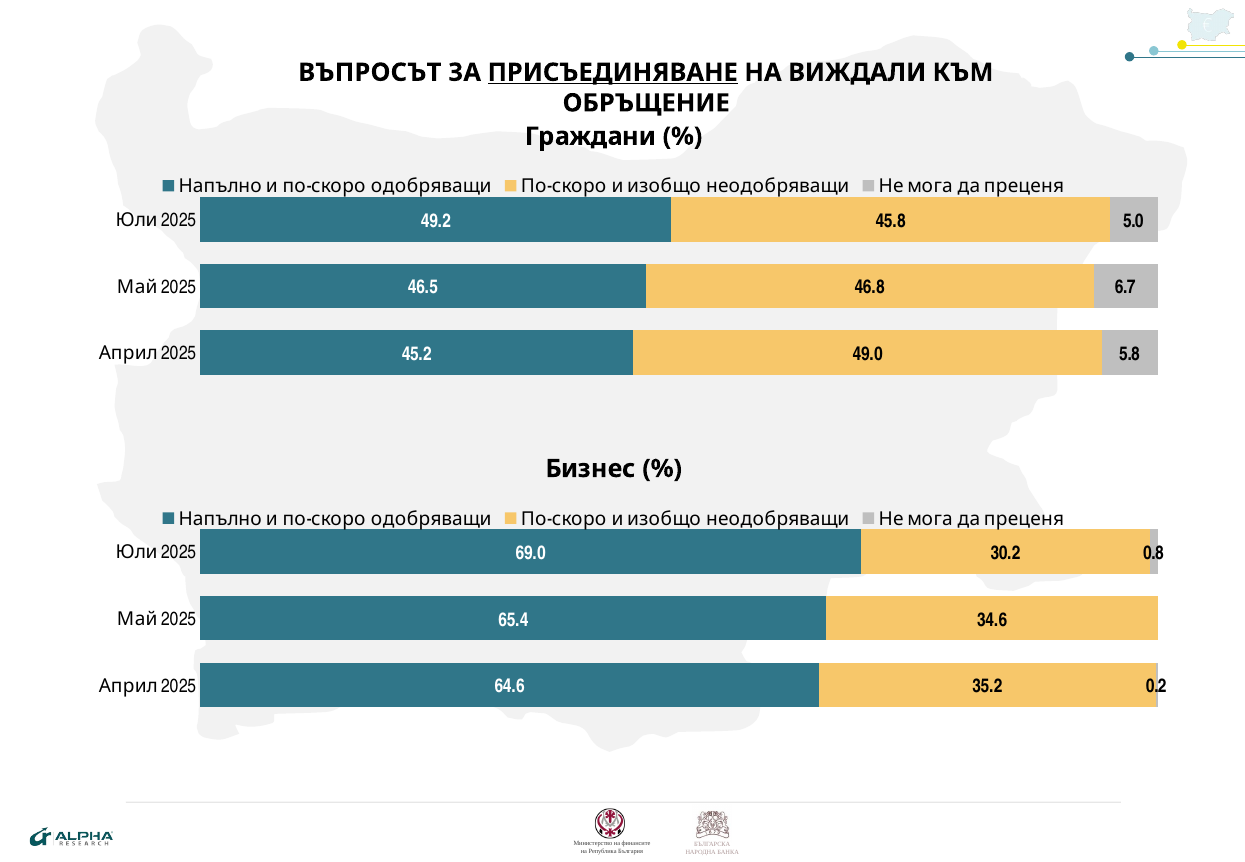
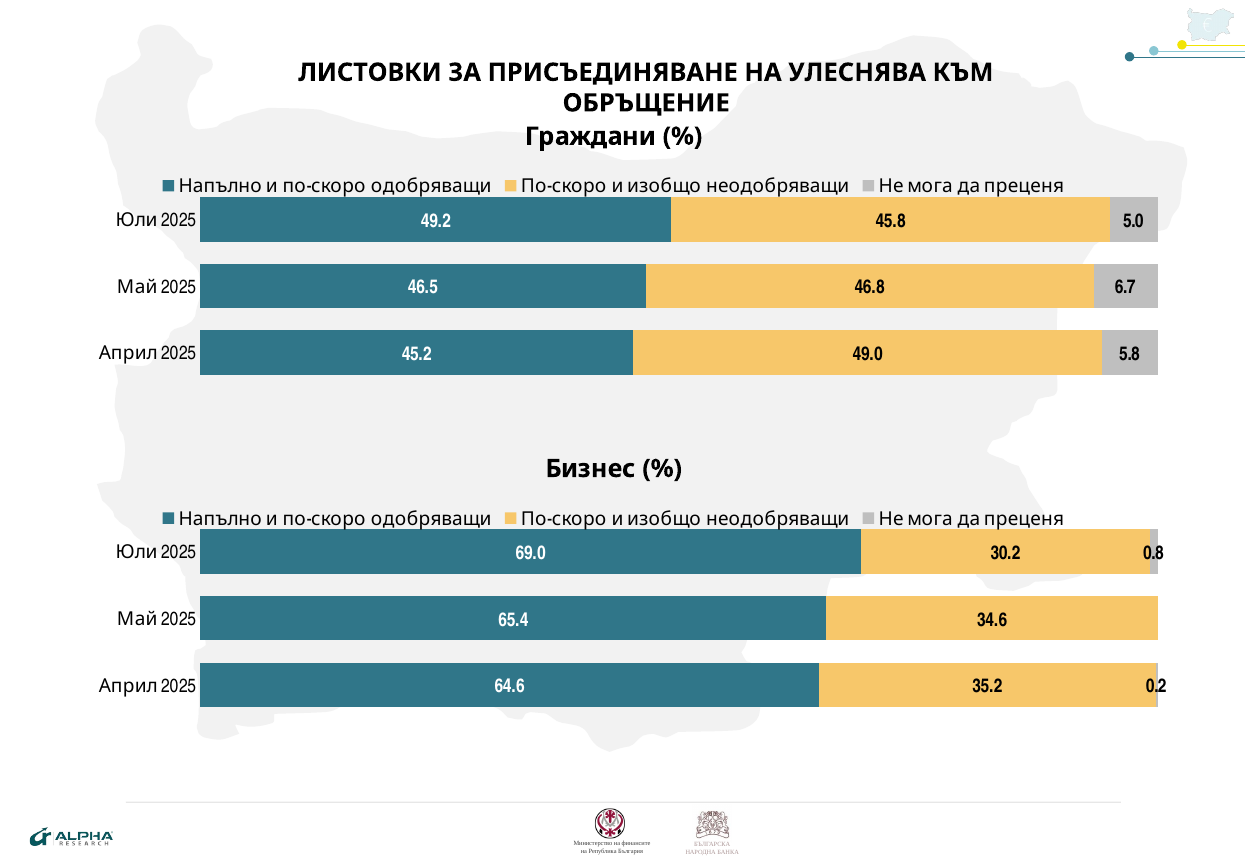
ВЪПРОСЪТ: ВЪПРОСЪТ -> ЛИСТОВКИ
ПРИСЪЕДИНЯВАНЕ underline: present -> none
ВИЖДАЛИ: ВИЖДАЛИ -> УЛЕСНЯВА
